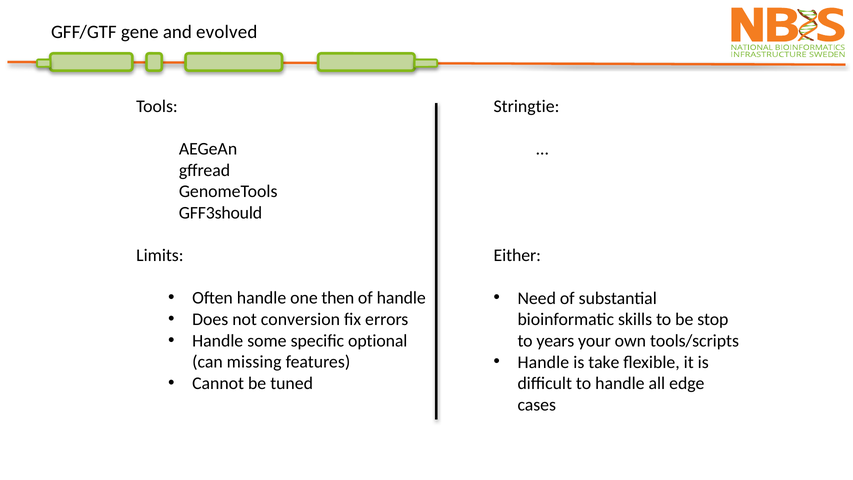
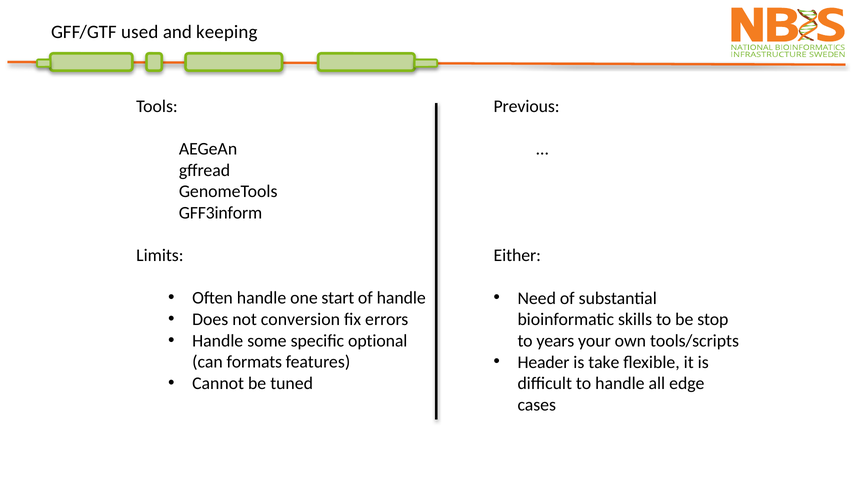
gene: gene -> used
evolved: evolved -> keeping
Stringtie: Stringtie -> Previous
GFF3should: GFF3should -> GFF3inform
then: then -> start
Handle at (543, 362): Handle -> Header
missing: missing -> formats
